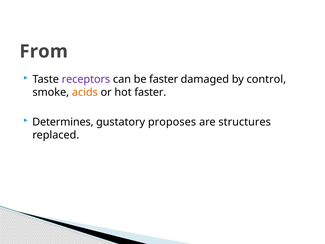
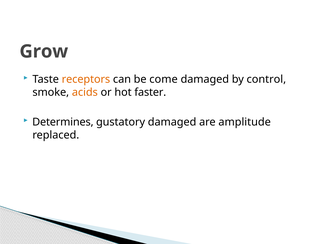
From: From -> Grow
receptors colour: purple -> orange
be faster: faster -> come
gustatory proposes: proposes -> damaged
structures: structures -> amplitude
